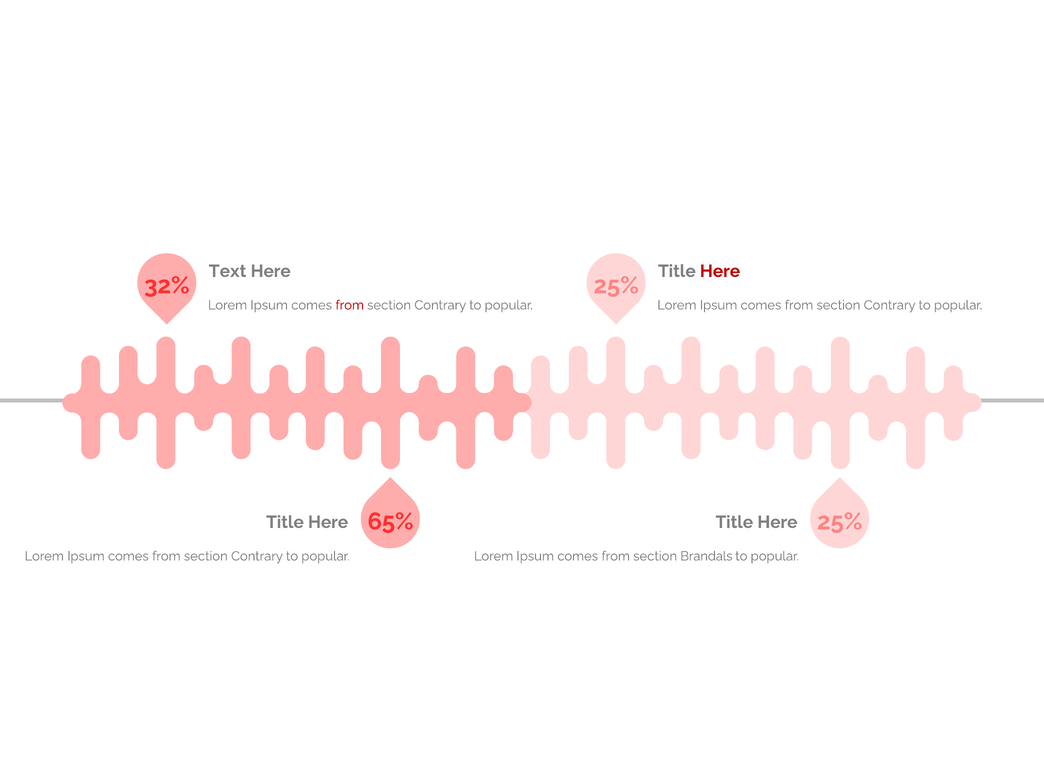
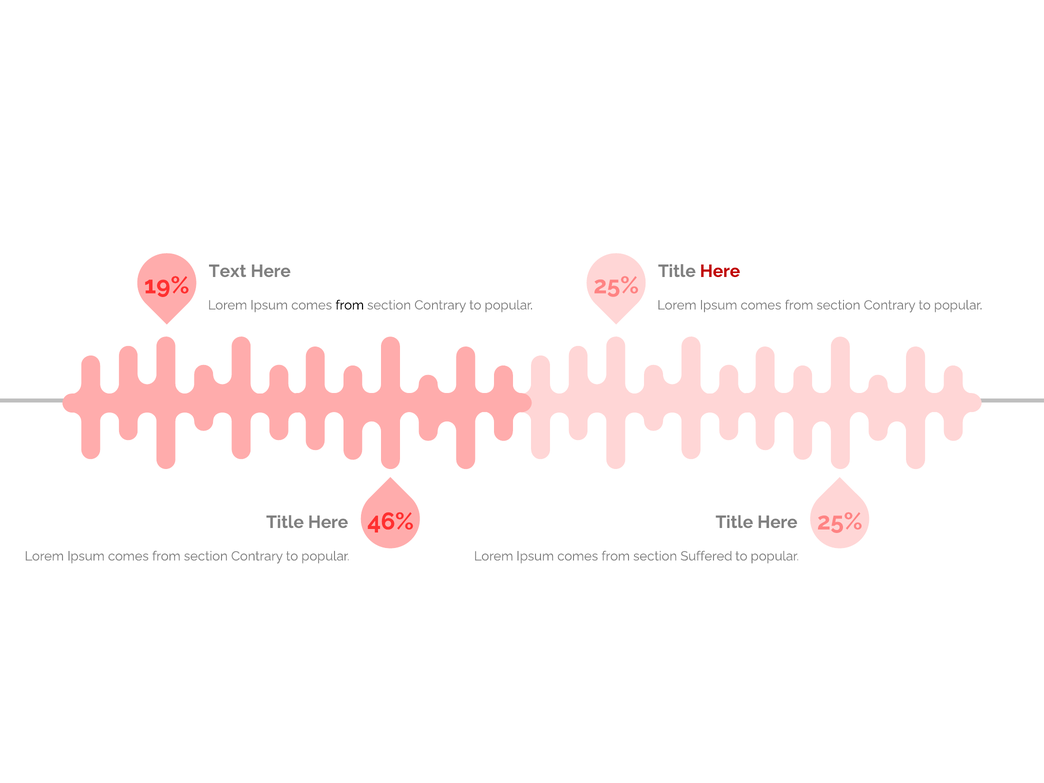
32%: 32% -> 19%
from at (350, 305) colour: red -> black
65%: 65% -> 46%
Brandals: Brandals -> Suffered
